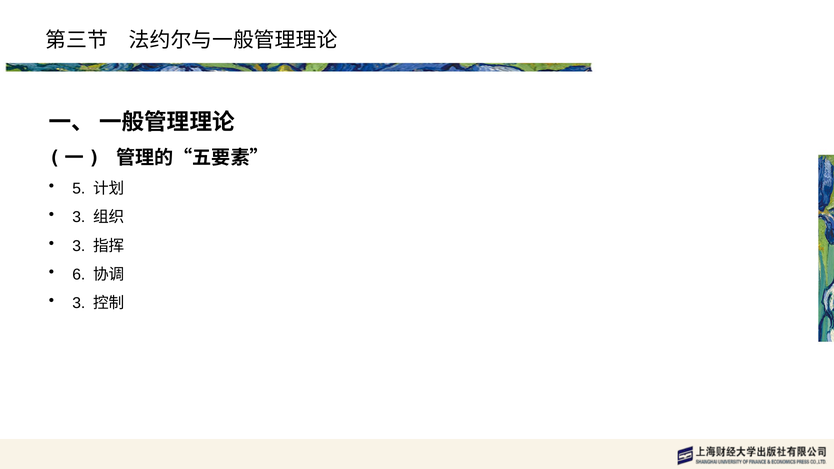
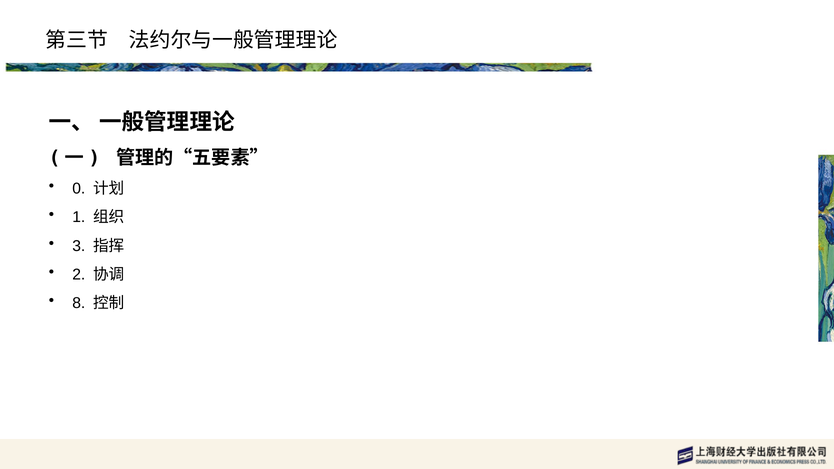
5: 5 -> 0
3 at (79, 217): 3 -> 1
6: 6 -> 2
3 at (79, 303): 3 -> 8
